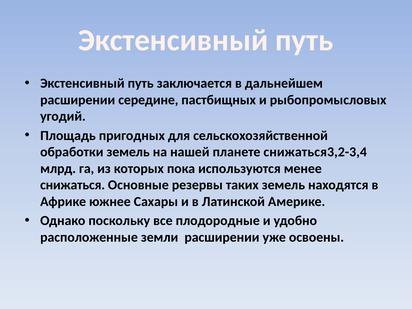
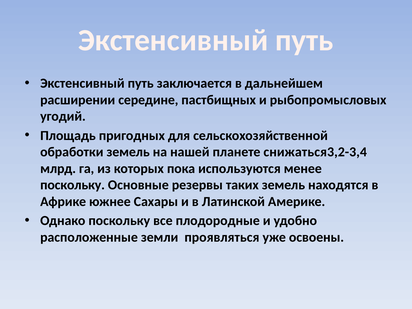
снижаться at (73, 185): снижаться -> поскольку
земли расширении: расширении -> проявляться
